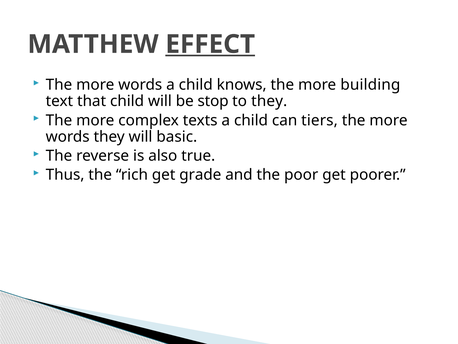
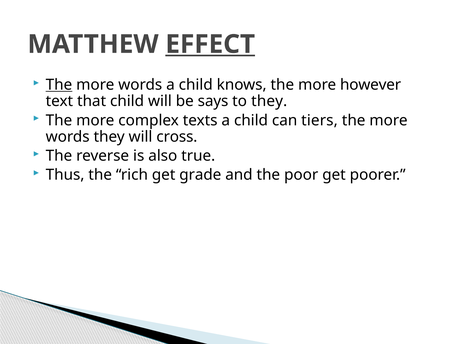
The at (59, 85) underline: none -> present
building: building -> however
stop: stop -> says
basic: basic -> cross
